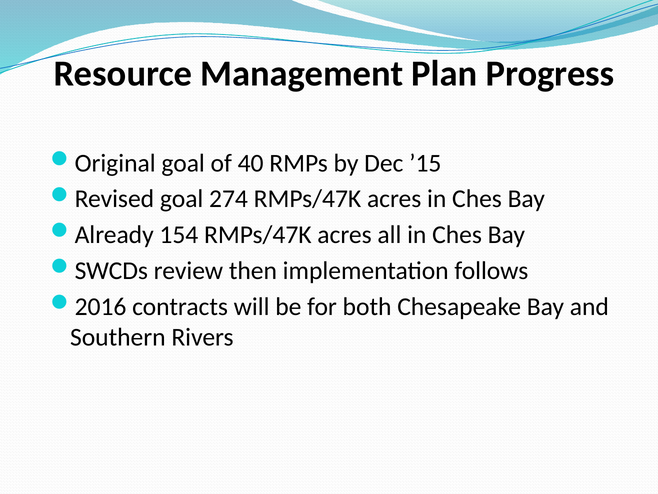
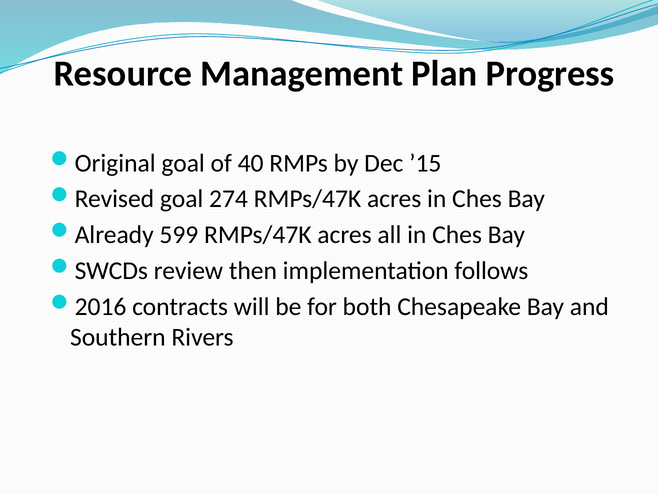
154: 154 -> 599
